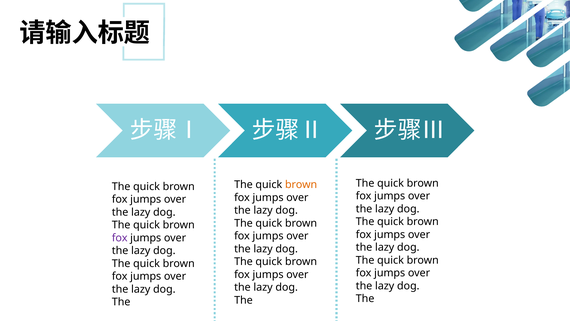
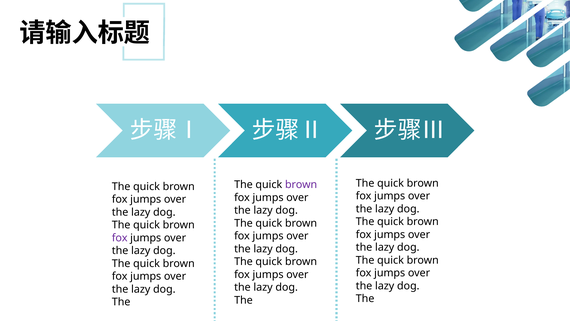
brown at (301, 184) colour: orange -> purple
